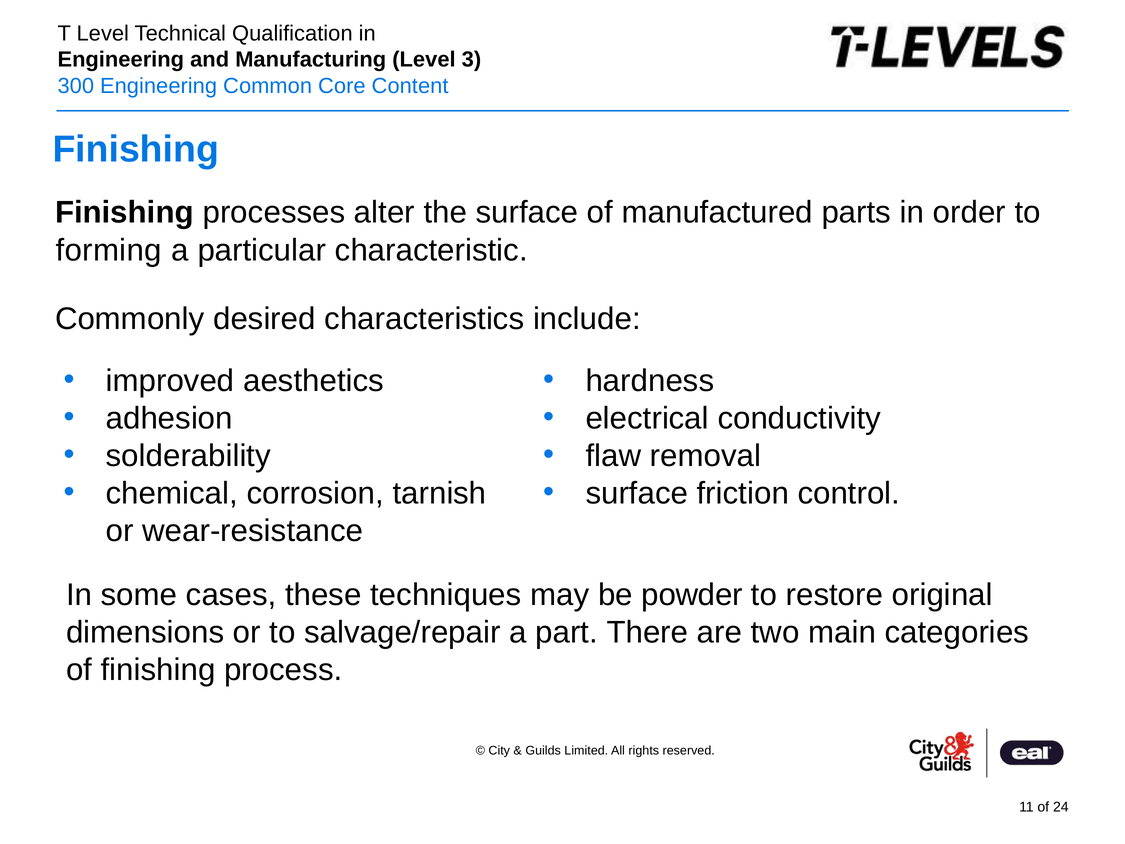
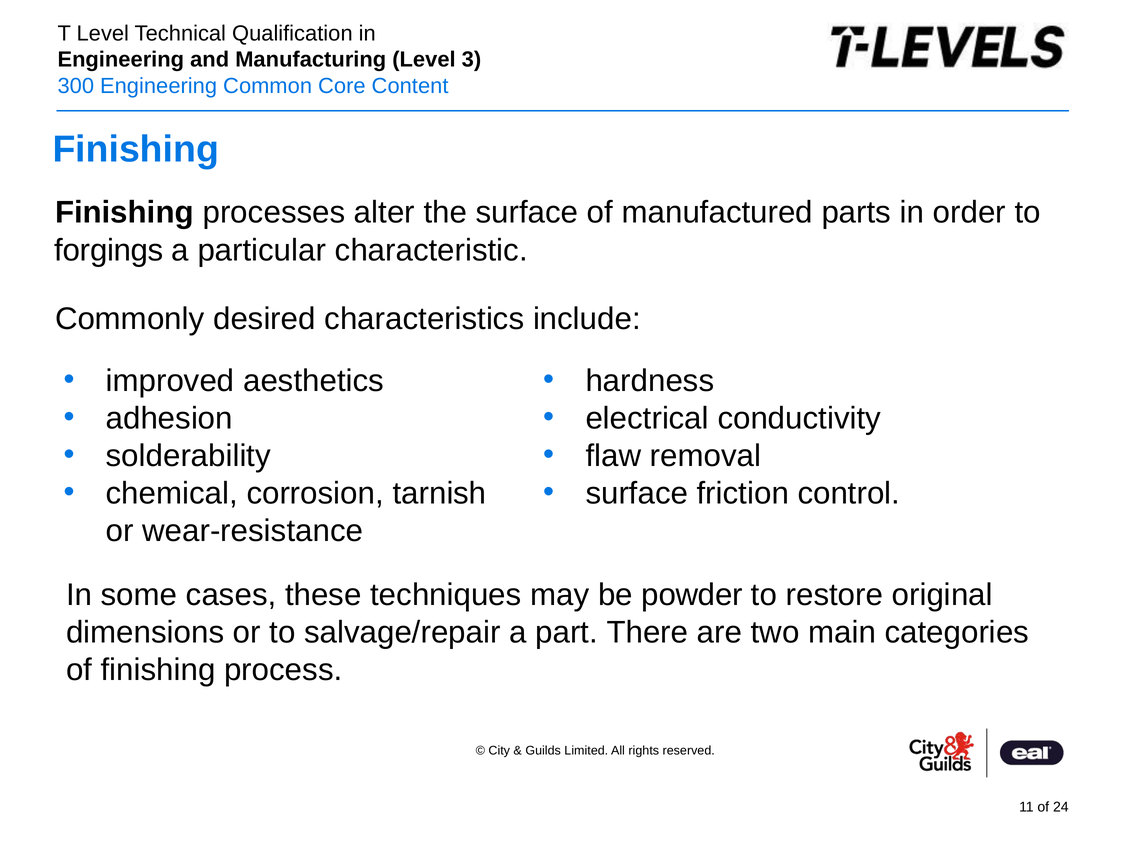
forming: forming -> forgings
